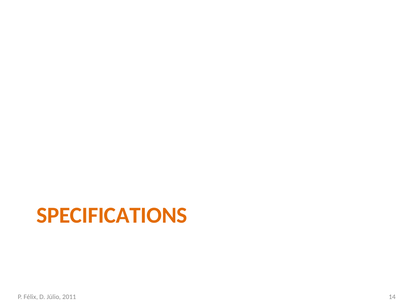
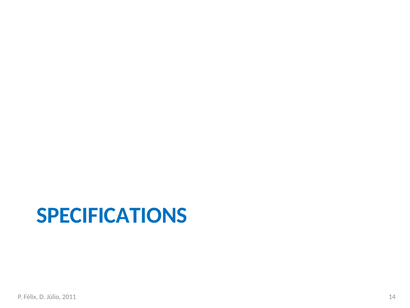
SPECIFICATIONS colour: orange -> blue
